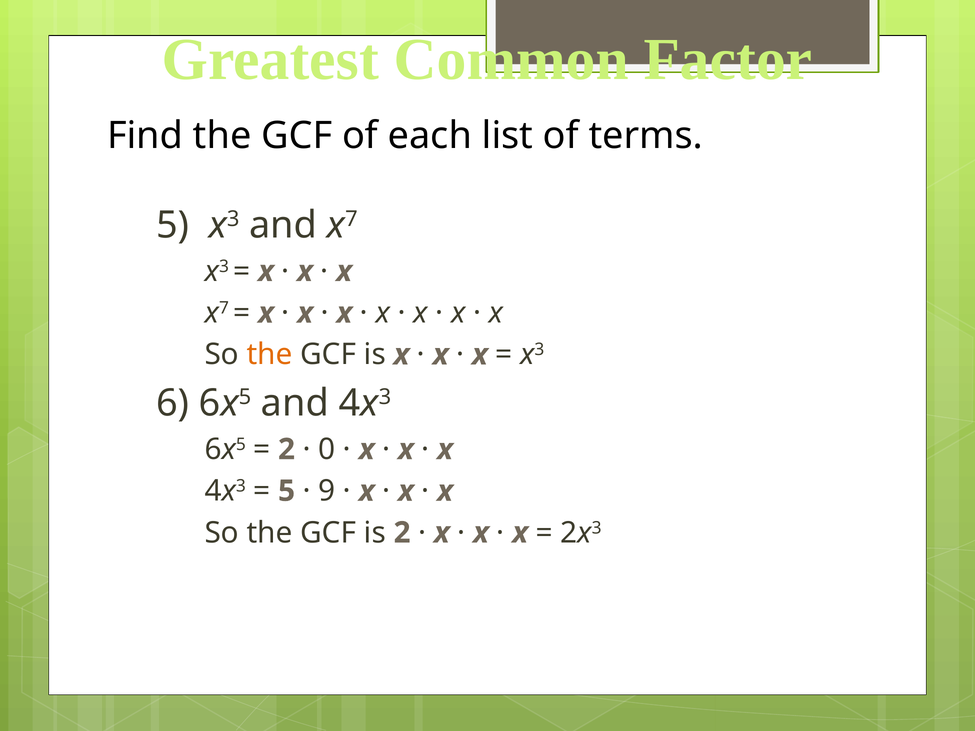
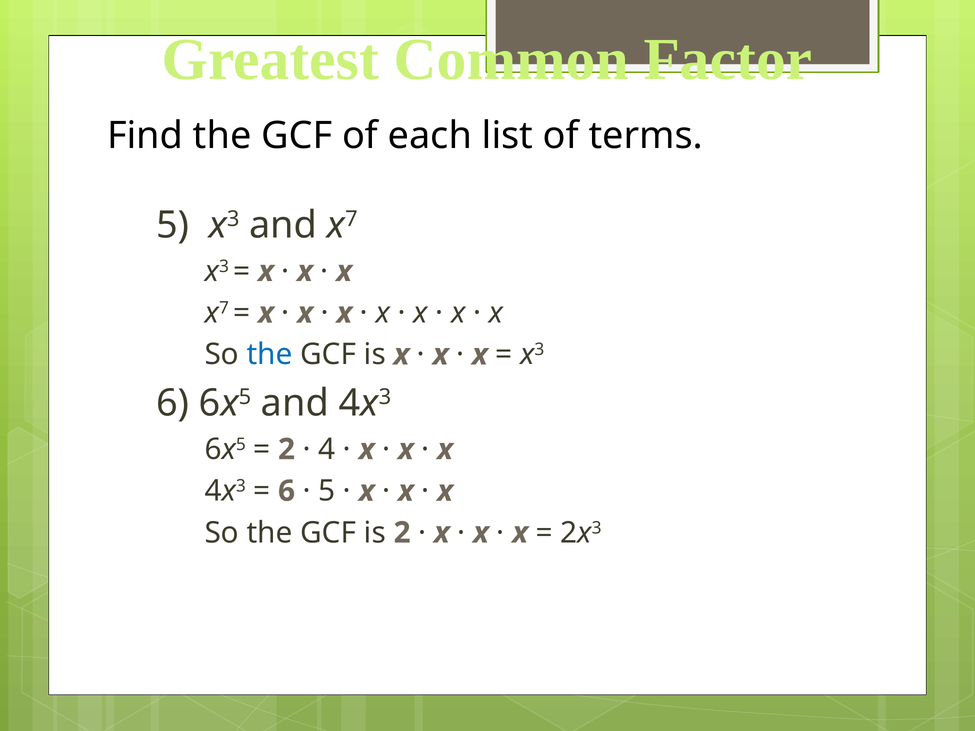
the at (270, 355) colour: orange -> blue
0: 0 -> 4
5 at (287, 491): 5 -> 6
9 at (327, 491): 9 -> 5
